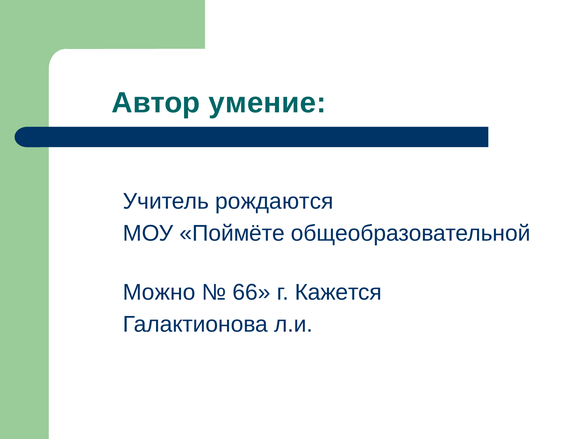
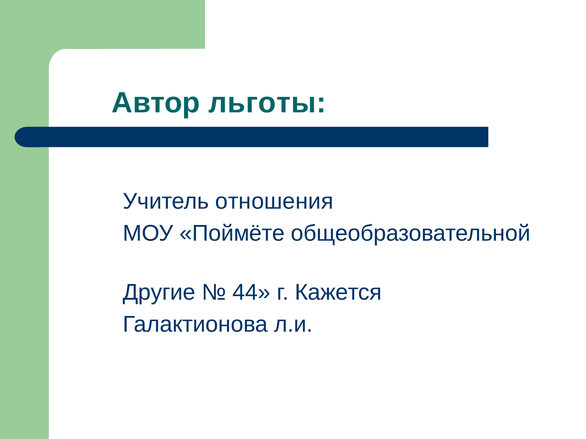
умение: умение -> льготы
рождаются: рождаются -> отношения
Можно: Можно -> Другие
66: 66 -> 44
